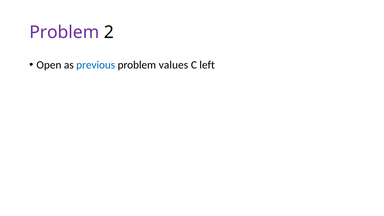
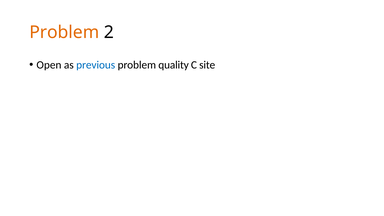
Problem at (64, 32) colour: purple -> orange
values: values -> quality
left: left -> site
